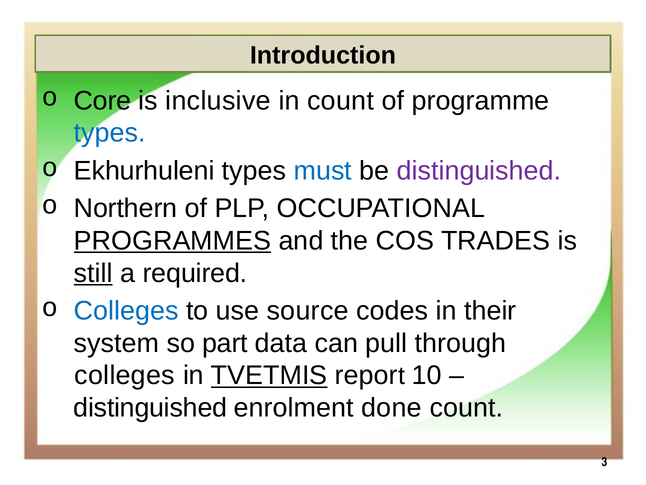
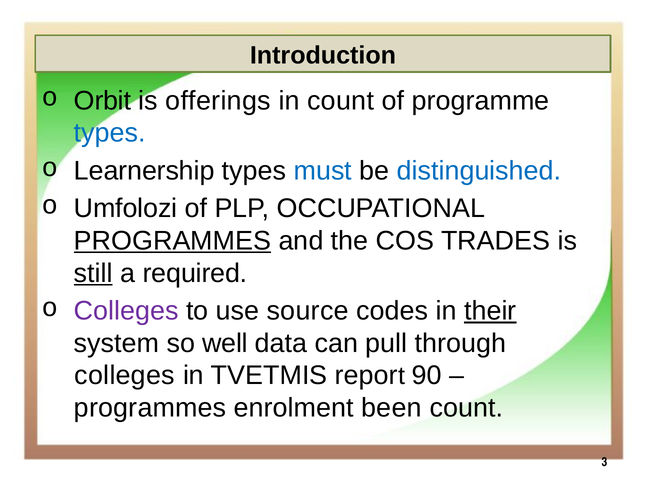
Core: Core -> Orbit
inclusive: inclusive -> offerings
Ekhurhuleni: Ekhurhuleni -> Learnership
distinguished at (479, 171) colour: purple -> blue
Northern: Northern -> Umfolozi
Colleges at (126, 311) colour: blue -> purple
their underline: none -> present
part: part -> well
TVETMIS underline: present -> none
10: 10 -> 90
distinguished at (150, 407): distinguished -> programmes
done: done -> been
